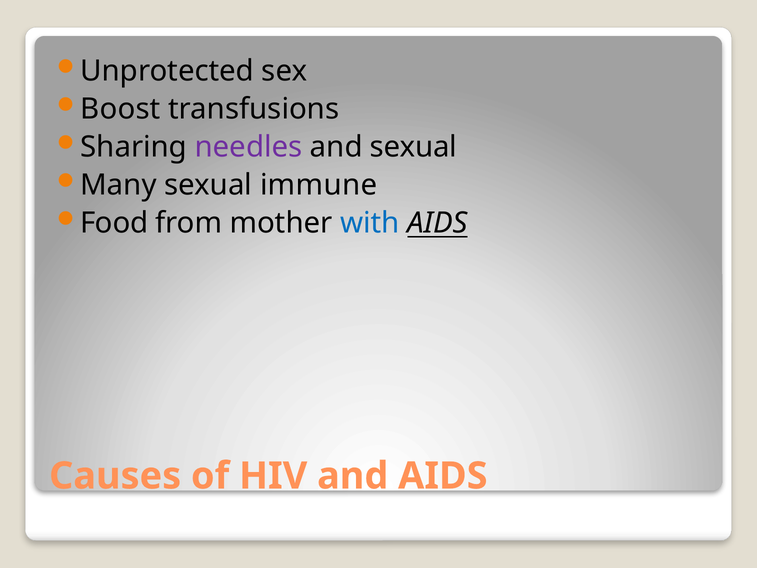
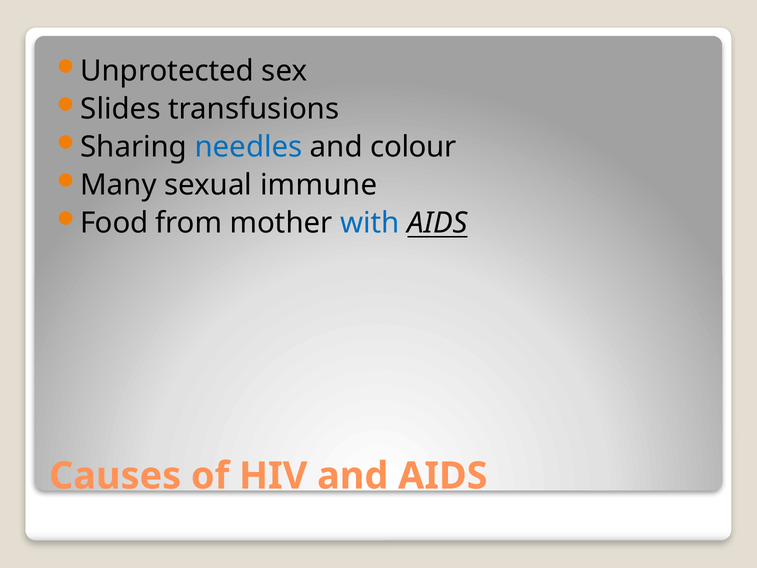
Boost: Boost -> Slides
needles colour: purple -> blue
and sexual: sexual -> colour
